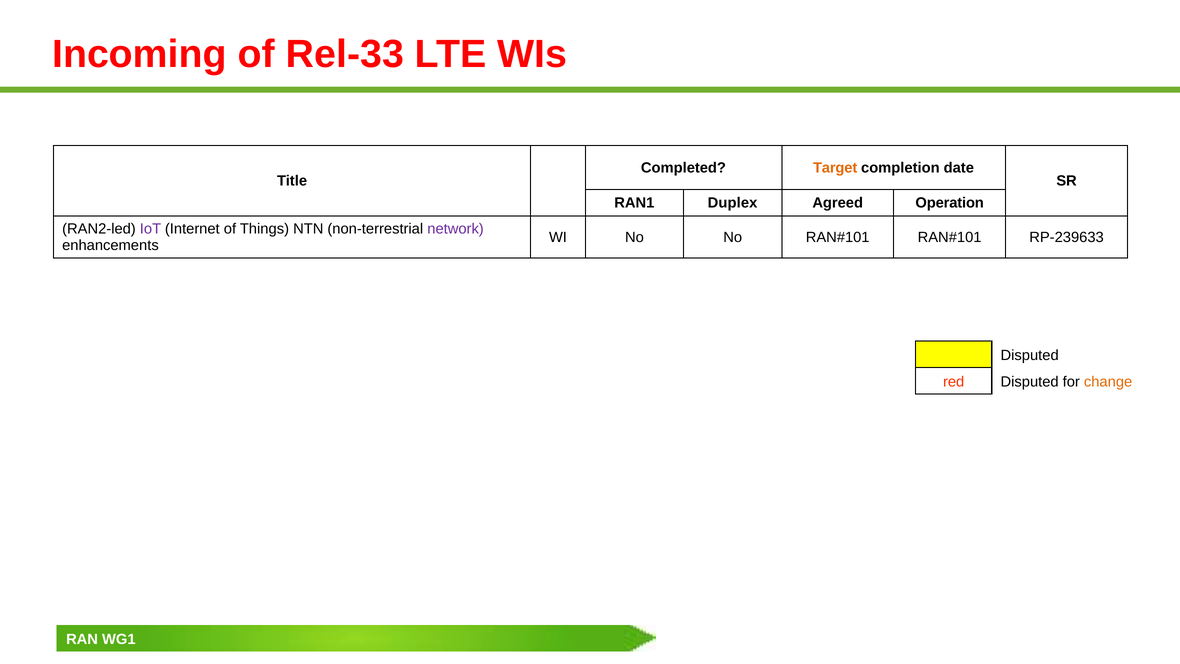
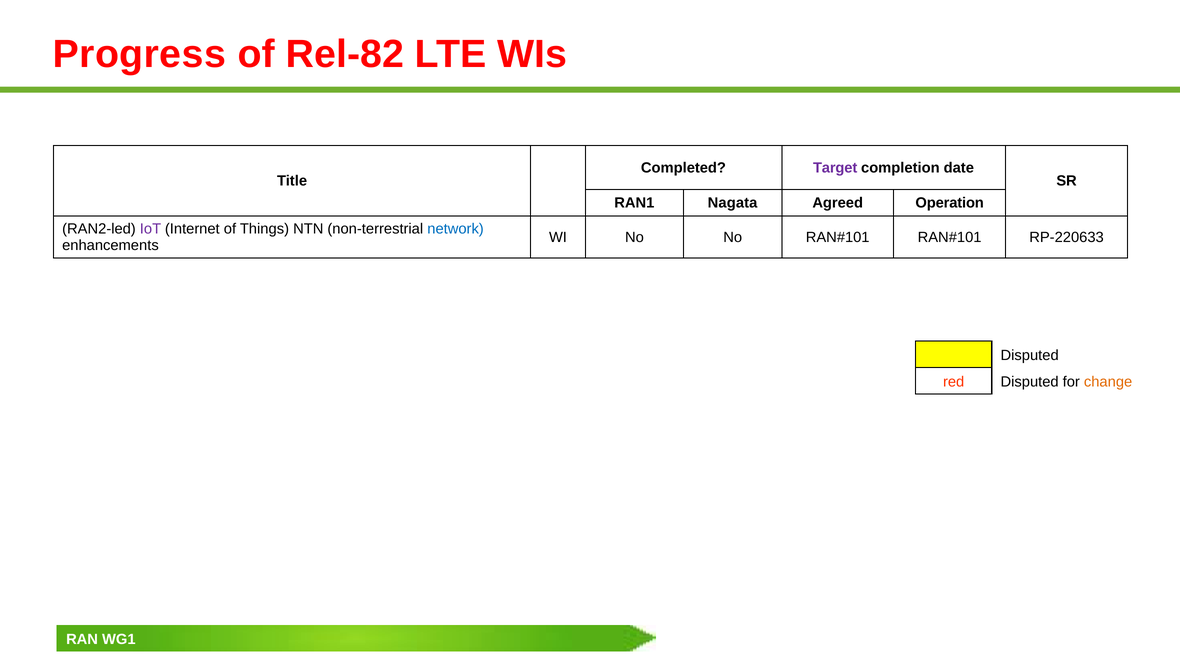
Incoming: Incoming -> Progress
Rel-33: Rel-33 -> Rel-82
Target colour: orange -> purple
Duplex: Duplex -> Nagata
network colour: purple -> blue
RP-239633: RP-239633 -> RP-220633
